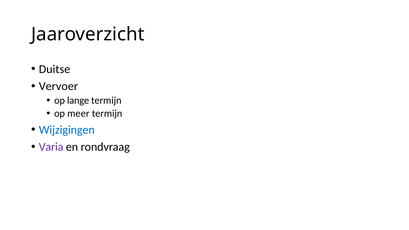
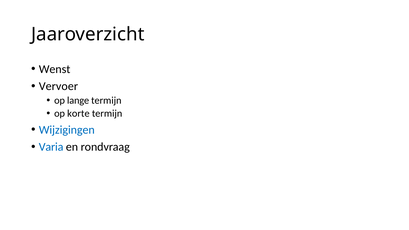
Duitse: Duitse -> Wenst
meer: meer -> korte
Varia colour: purple -> blue
